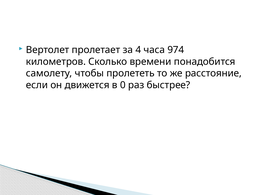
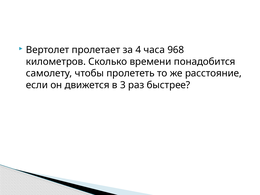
974: 974 -> 968
0: 0 -> 3
